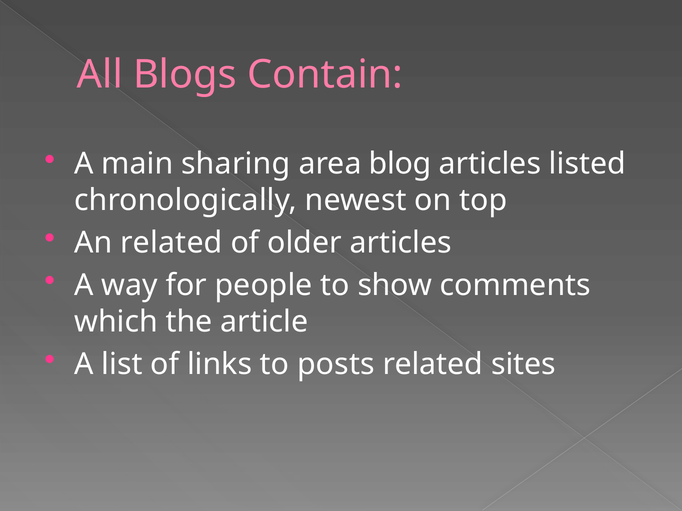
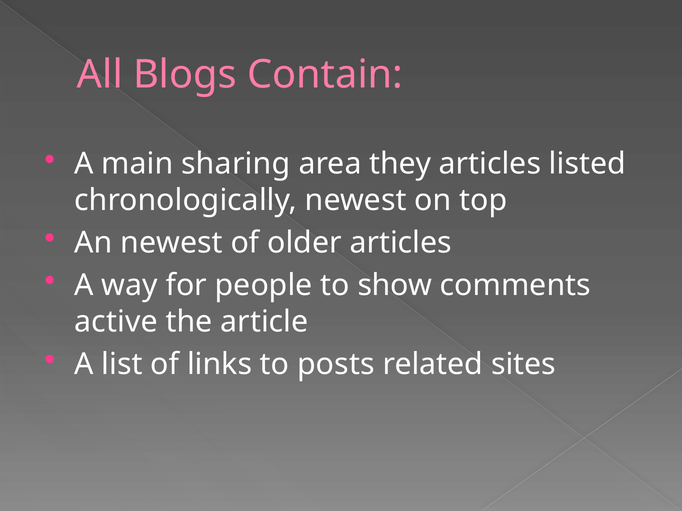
blog: blog -> they
An related: related -> newest
which: which -> active
